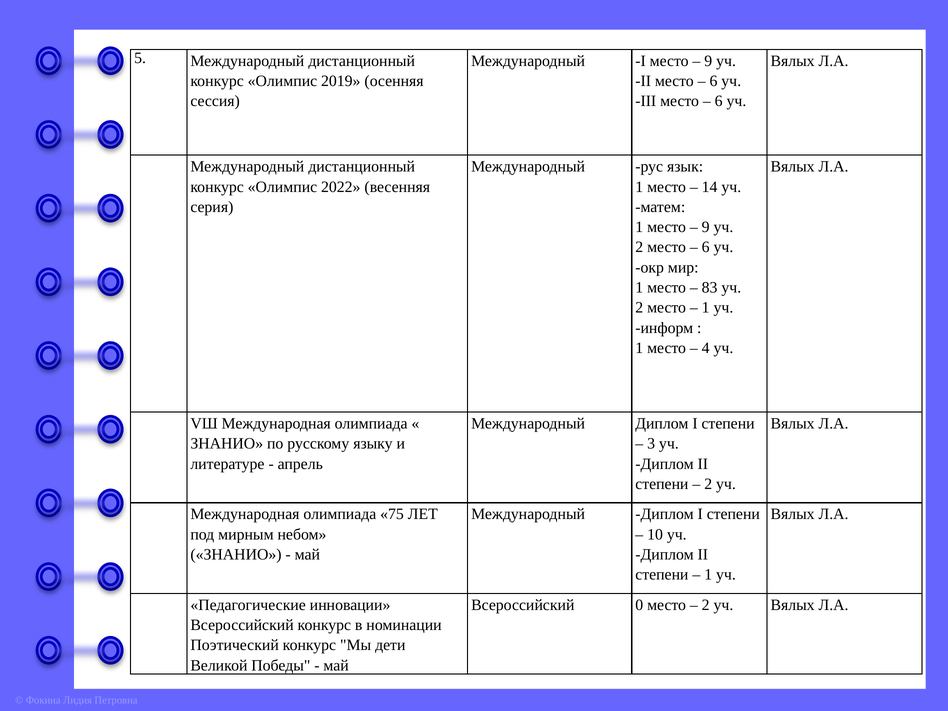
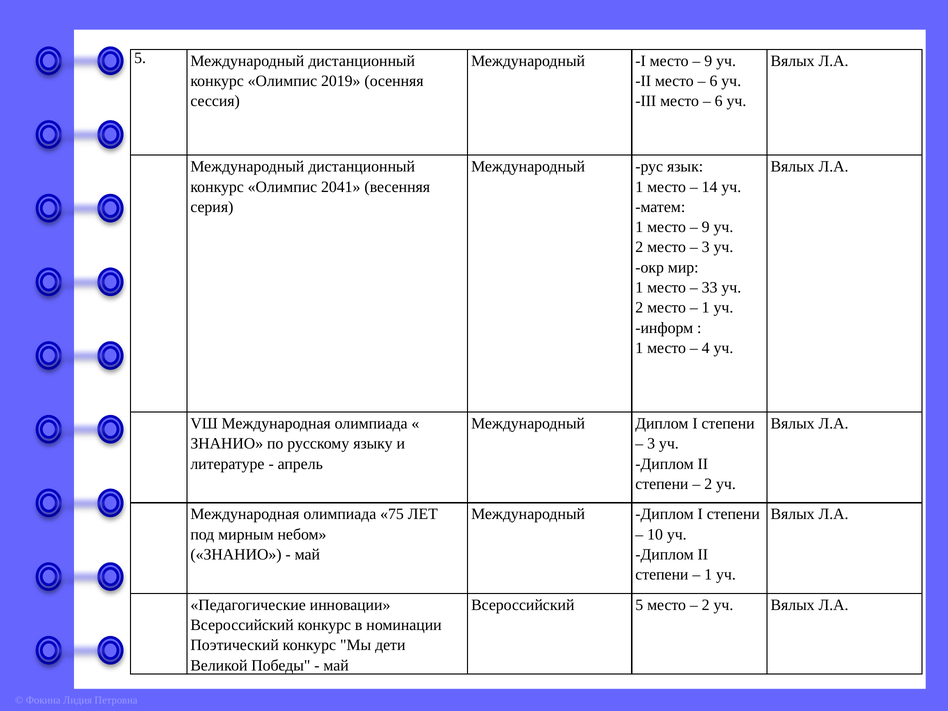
2022: 2022 -> 2041
6 at (706, 247): 6 -> 3
83: 83 -> 33
Всероссийский 0: 0 -> 5
